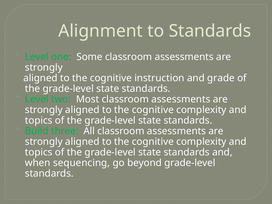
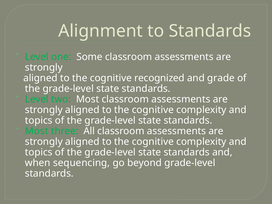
instruction: instruction -> recognized
Build at (37, 131): Build -> Most
